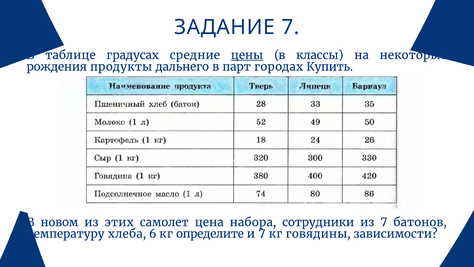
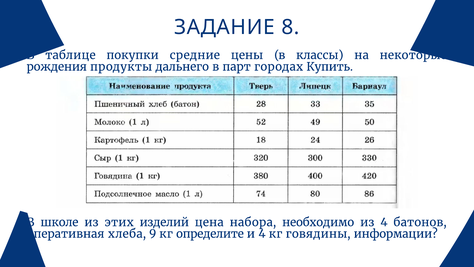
ЗАДАНИЕ 7: 7 -> 8
градусах: градусах -> покупки
цены underline: present -> none
новом: новом -> школе
самолет: самолет -> изделий
сотрудники: сотрудники -> необходимо
из 7: 7 -> 4
температуру: температуру -> оперативная
6: 6 -> 9
и 7: 7 -> 4
зависимости: зависимости -> информации
